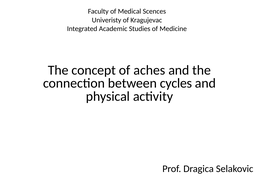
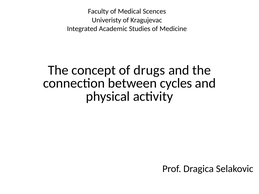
aches: aches -> drugs
